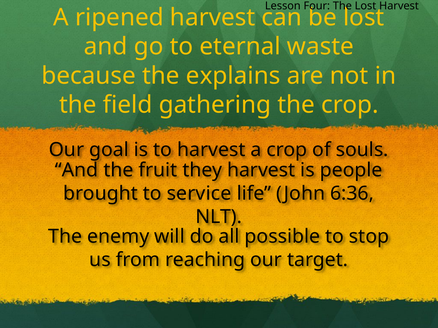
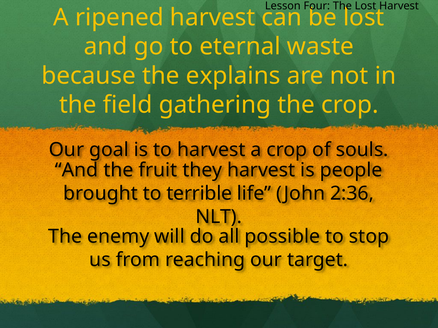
service: service -> terrible
6:36: 6:36 -> 2:36
